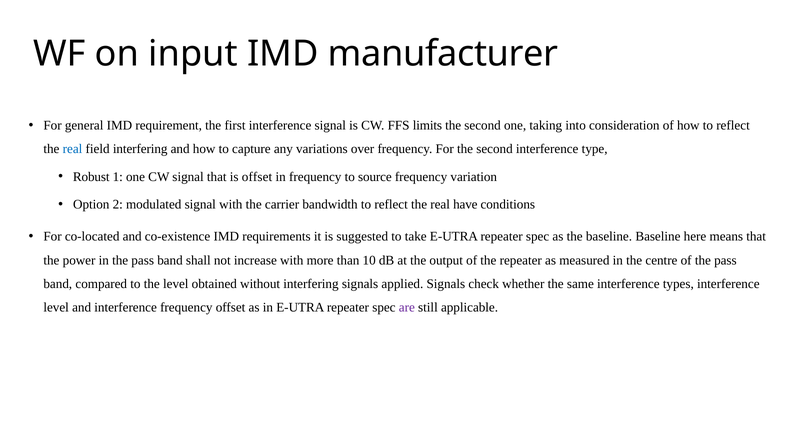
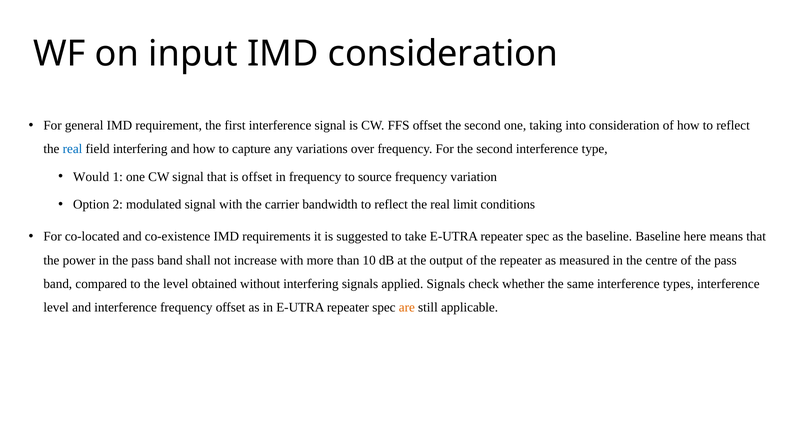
IMD manufacturer: manufacturer -> consideration
FFS limits: limits -> offset
Robust: Robust -> Would
have: have -> limit
are colour: purple -> orange
